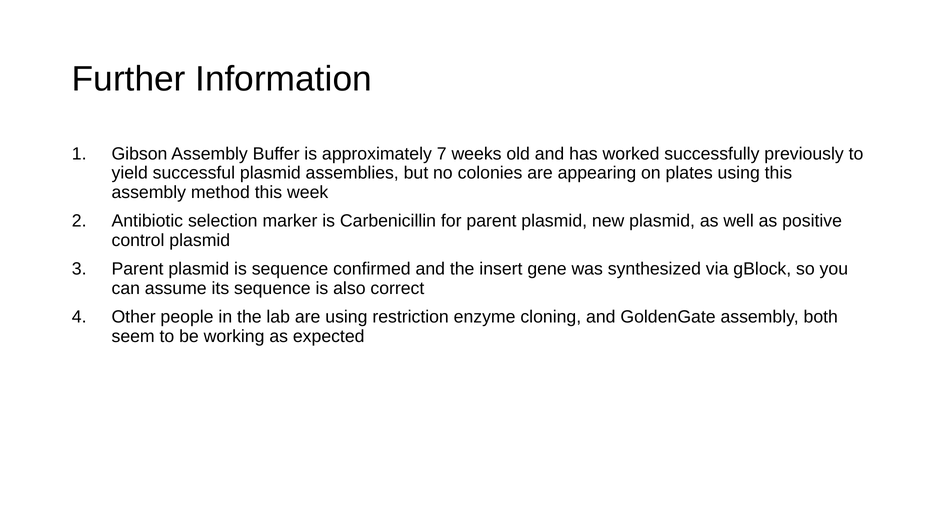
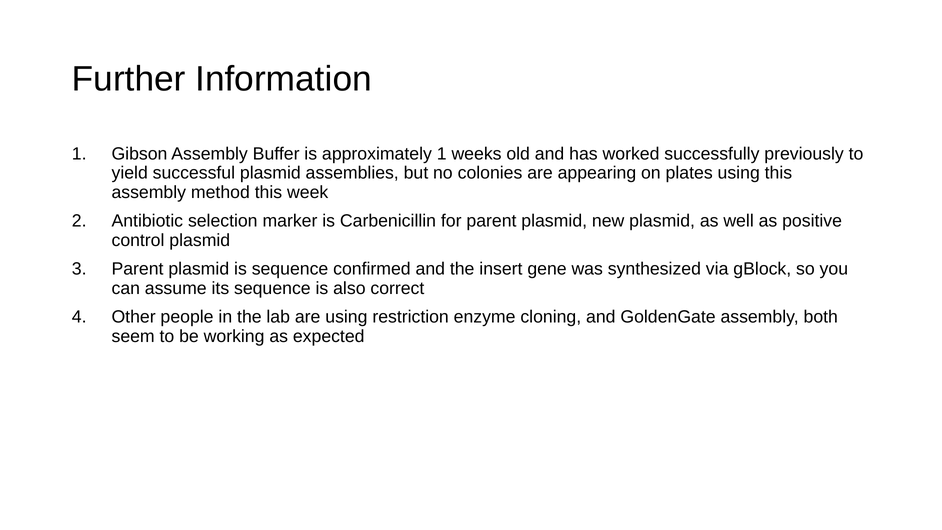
approximately 7: 7 -> 1
